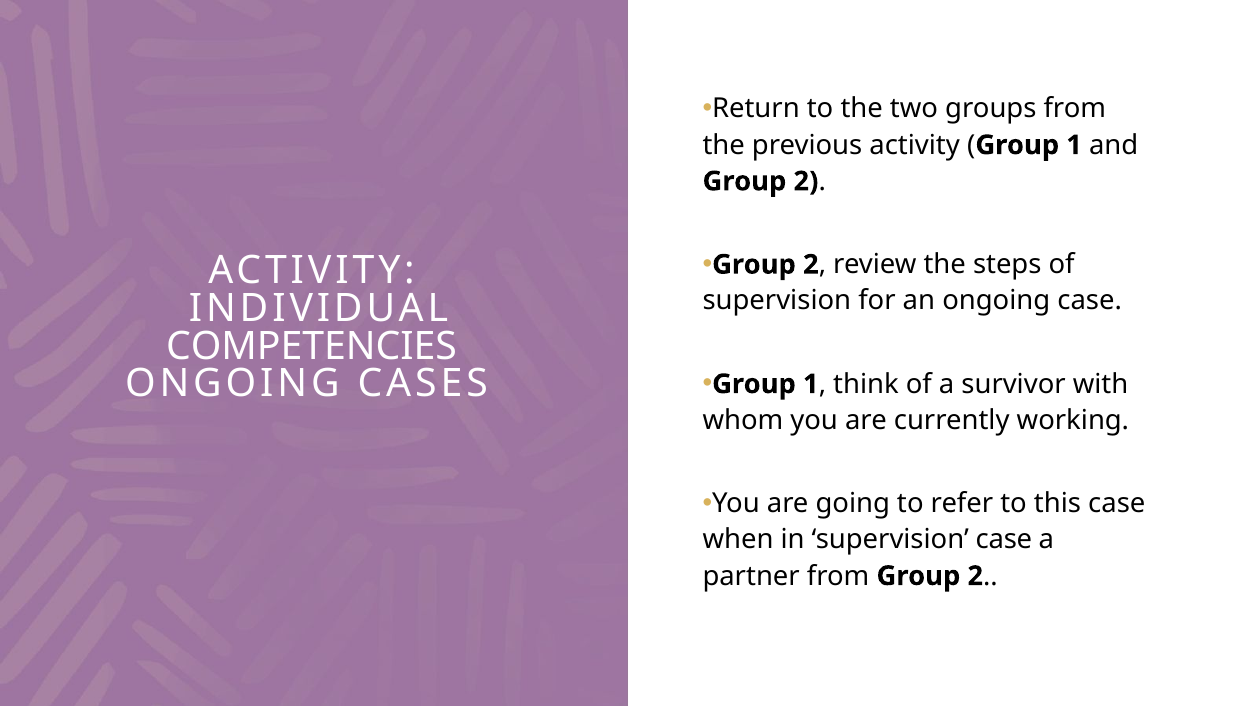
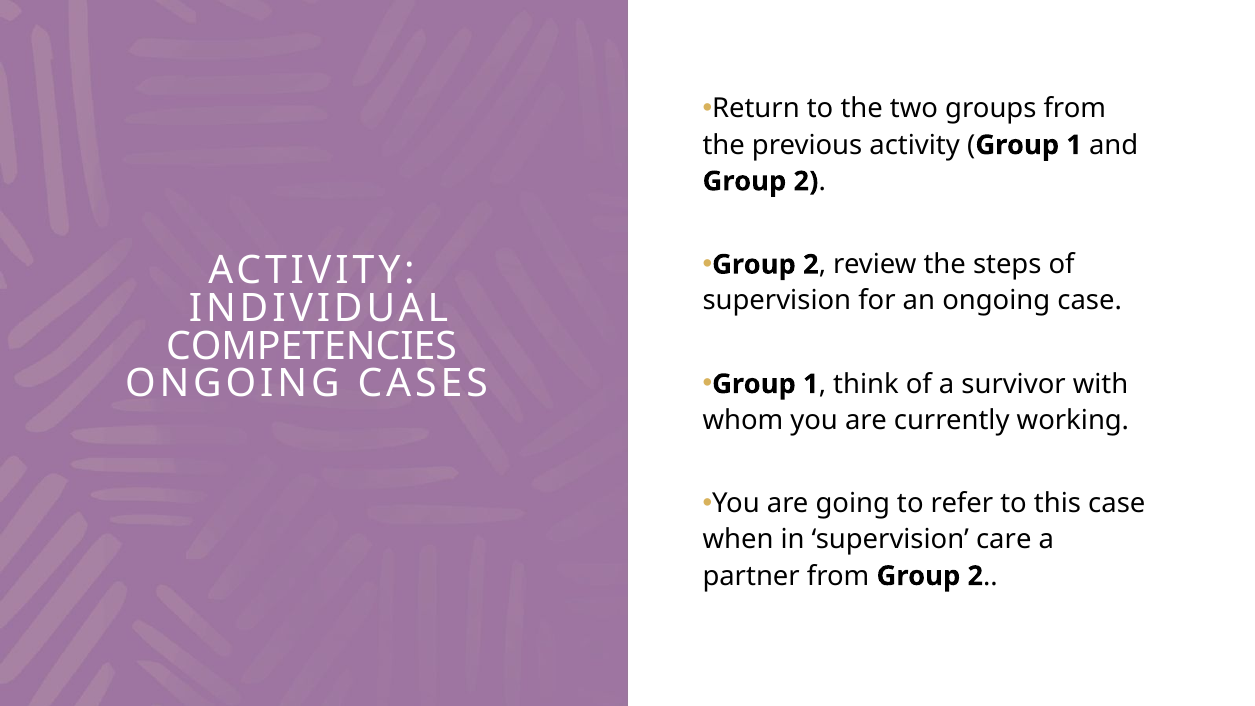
supervision case: case -> care
